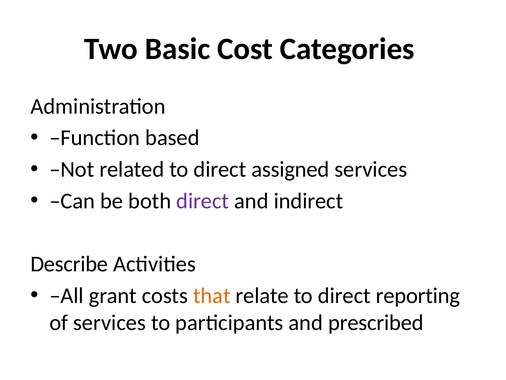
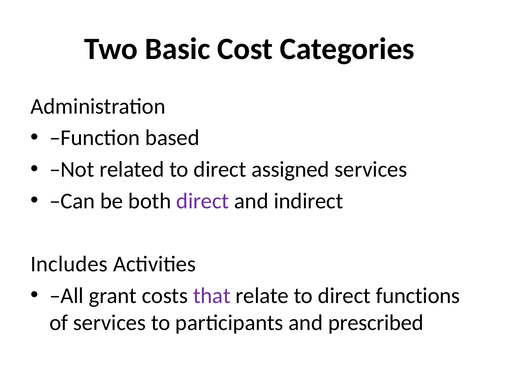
Describe: Describe -> Includes
that colour: orange -> purple
reporting: reporting -> functions
